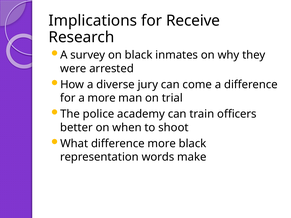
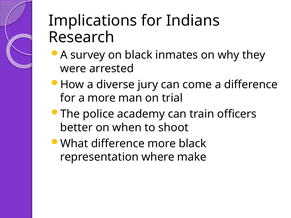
Receive: Receive -> Indians
words: words -> where
